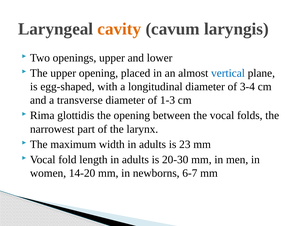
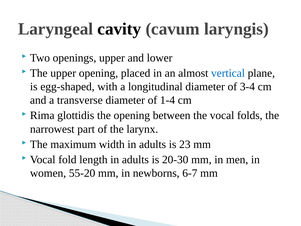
cavity colour: orange -> black
1-3: 1-3 -> 1-4
14-20: 14-20 -> 55-20
